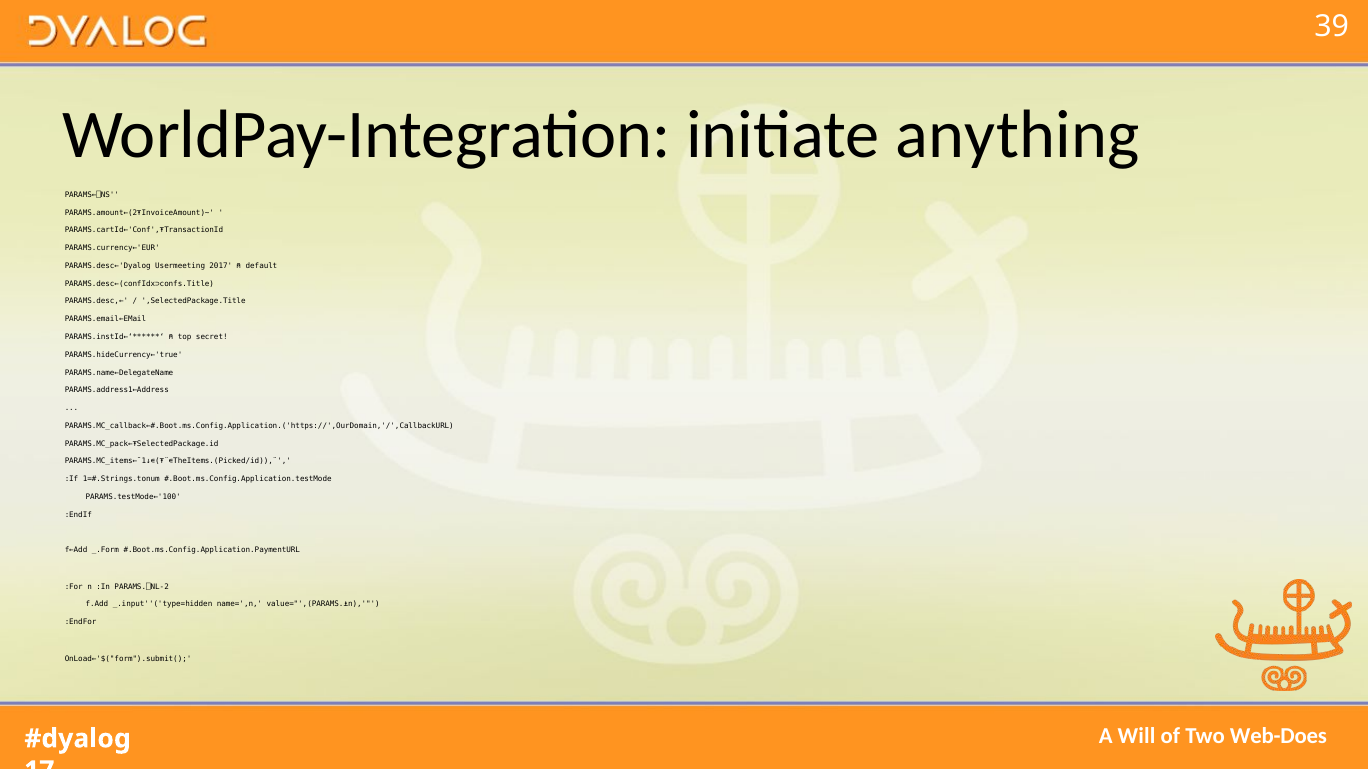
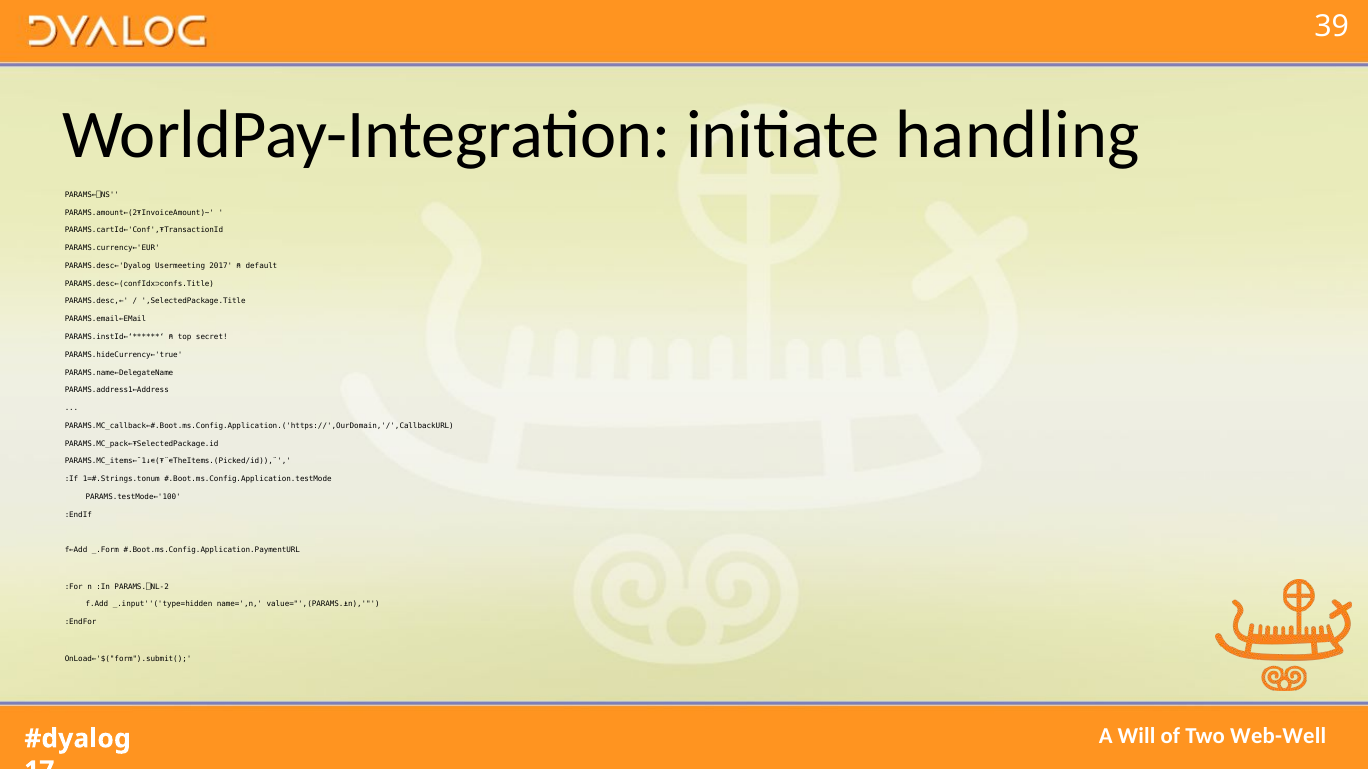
anything: anything -> handling
Web-Does: Web-Does -> Web-Well
